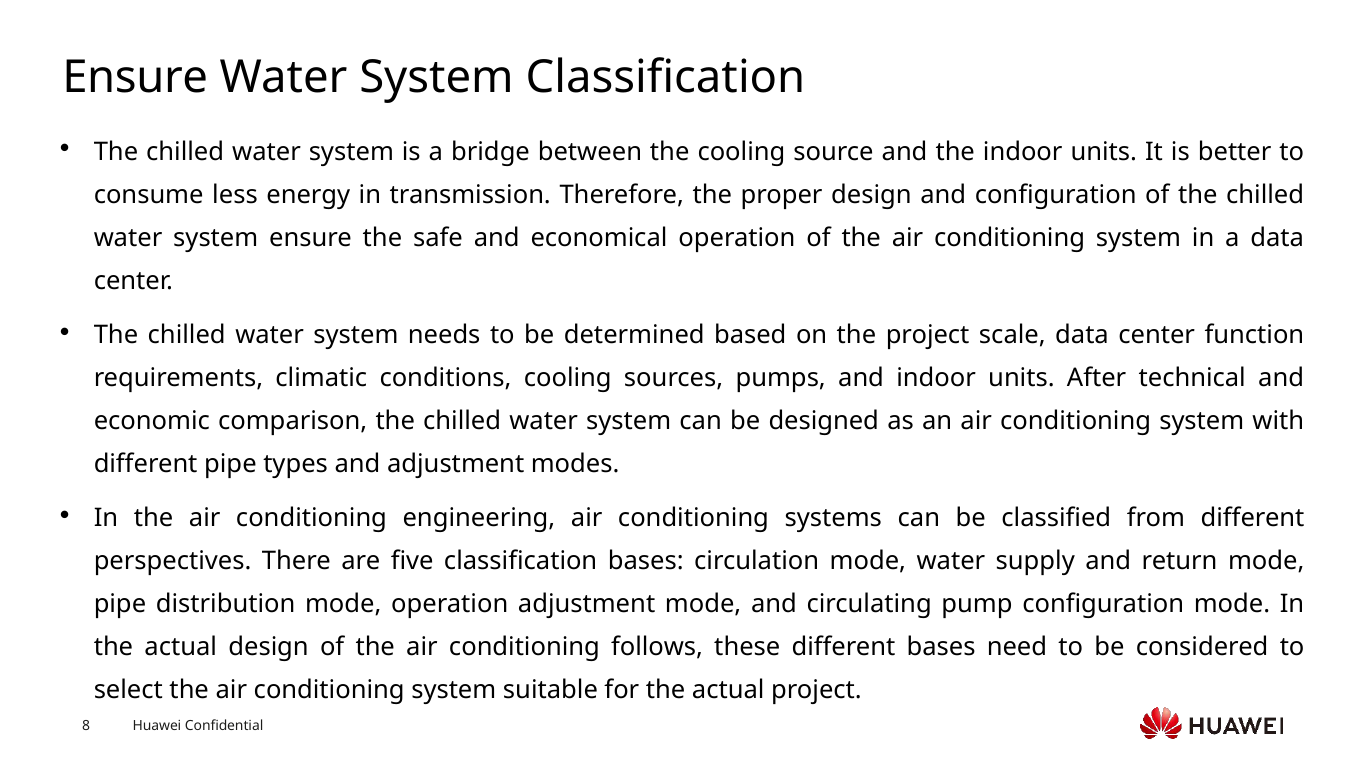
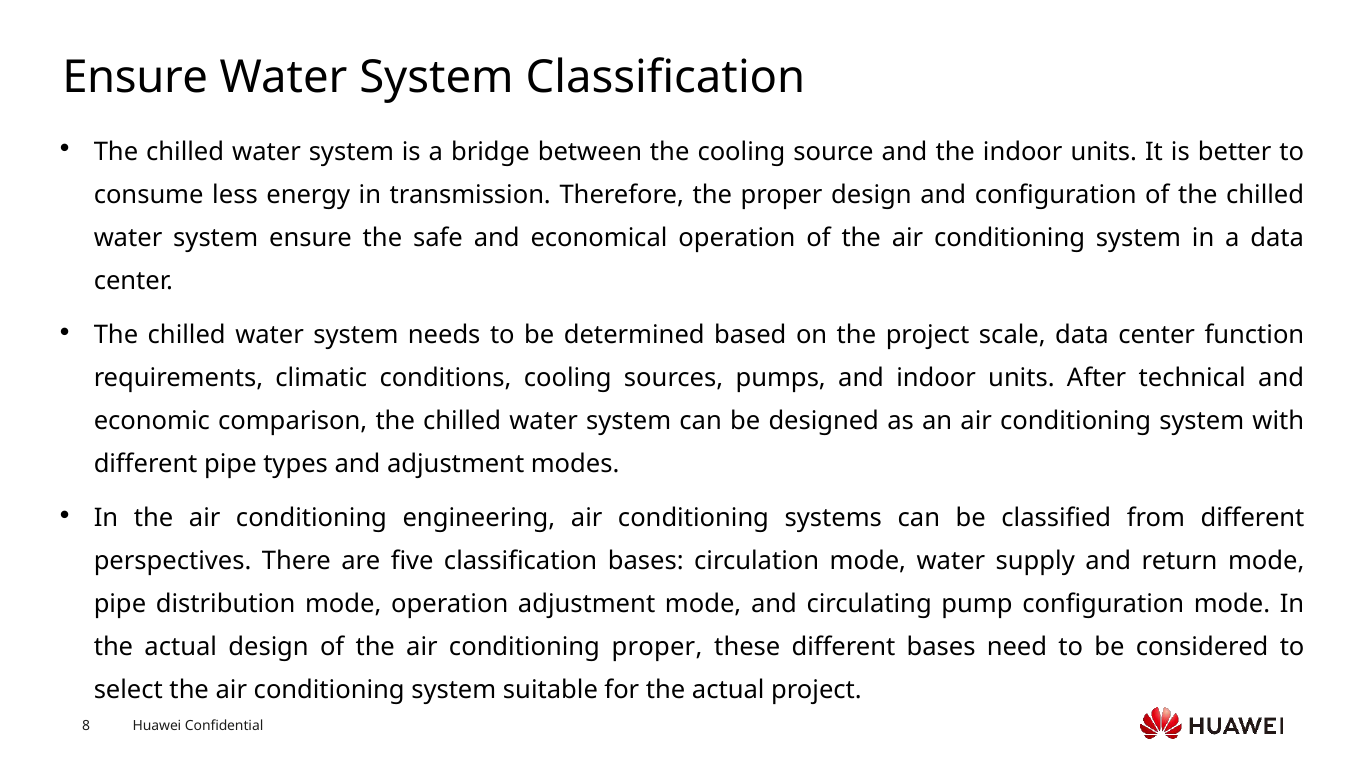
conditioning follows: follows -> proper
